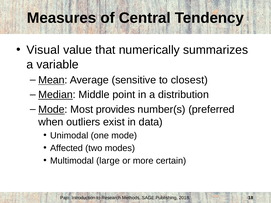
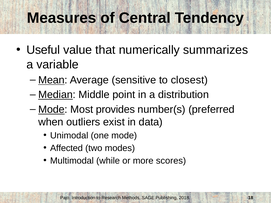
Visual: Visual -> Useful
large: large -> while
certain: certain -> scores
